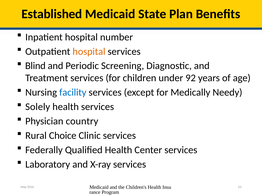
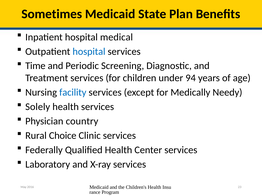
Established: Established -> Sometimes
number: number -> medical
hospital at (89, 52) colour: orange -> blue
Blind: Blind -> Time
92: 92 -> 94
